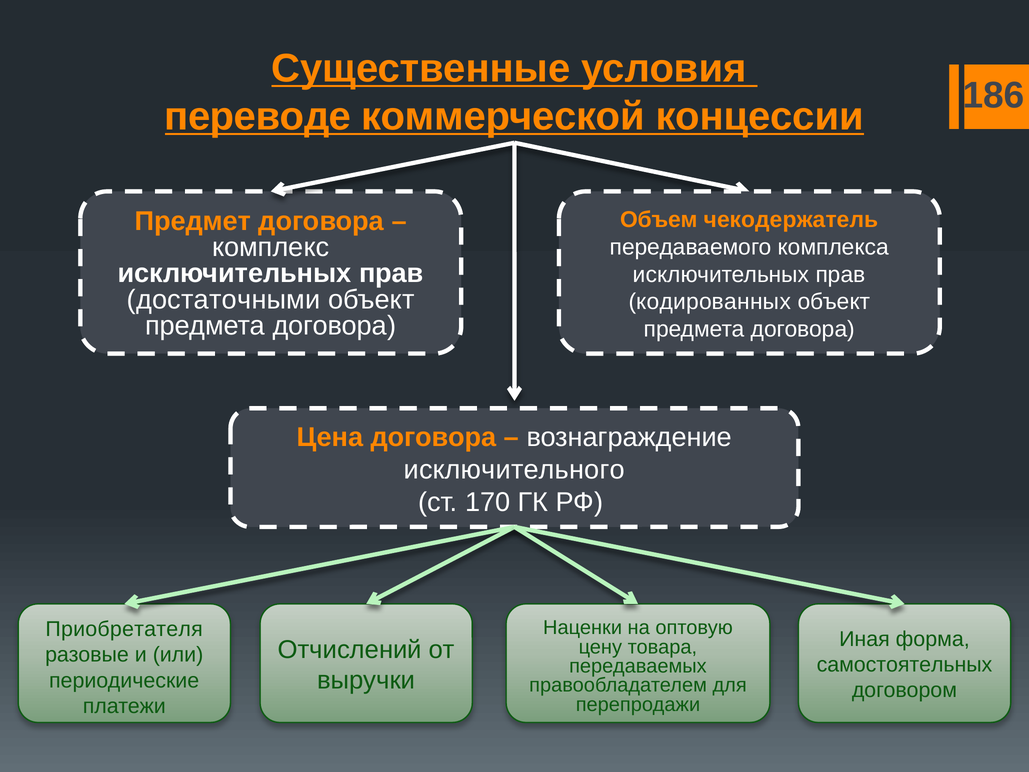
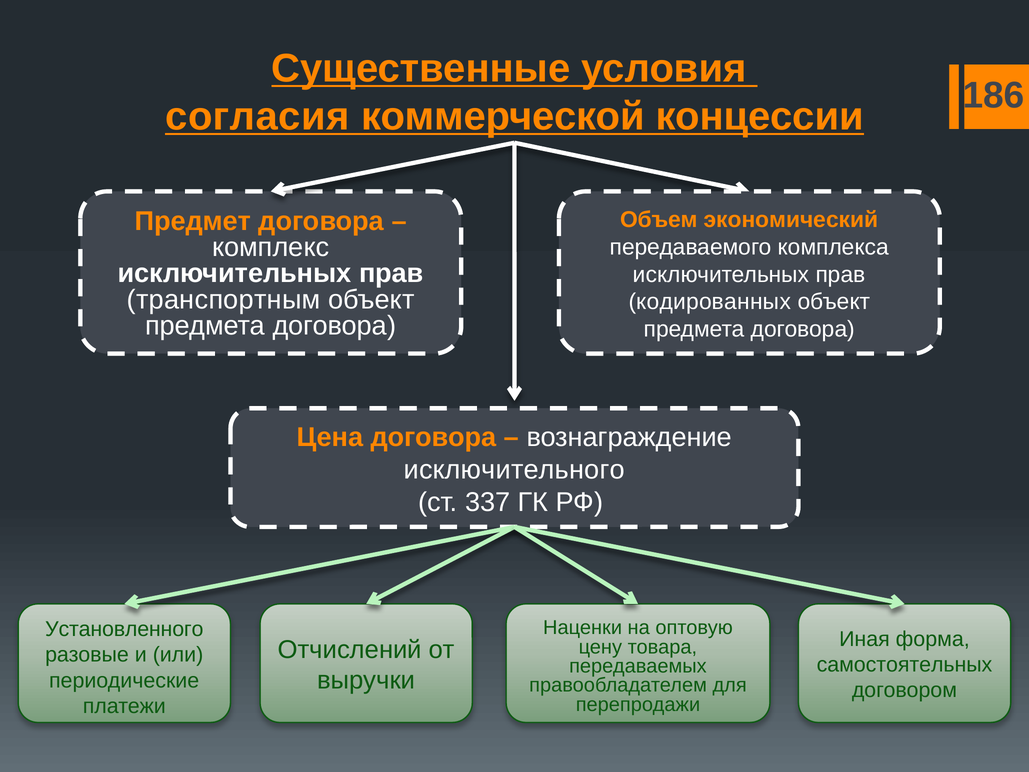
переводе: переводе -> согласия
чекодержатель: чекодержатель -> экономический
достаточными: достаточными -> транспортным
170: 170 -> 337
Приобретателя: Приобретателя -> Установленного
